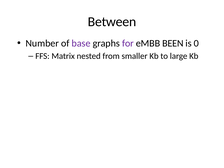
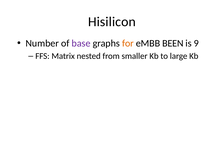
Between: Between -> Hisilicon
for colour: purple -> orange
0: 0 -> 9
